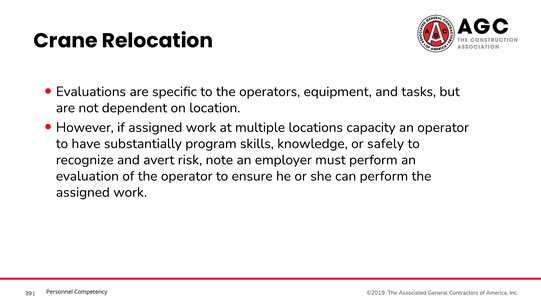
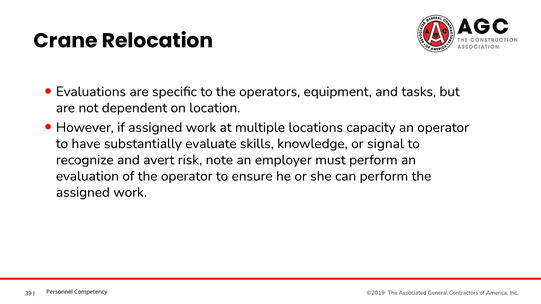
program: program -> evaluate
safely: safely -> signal
